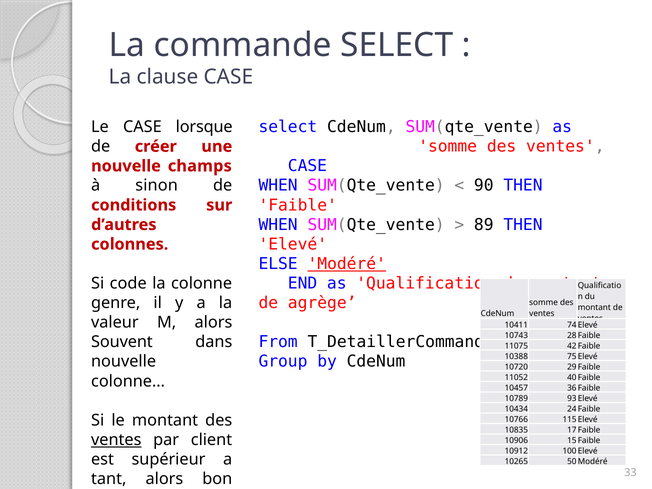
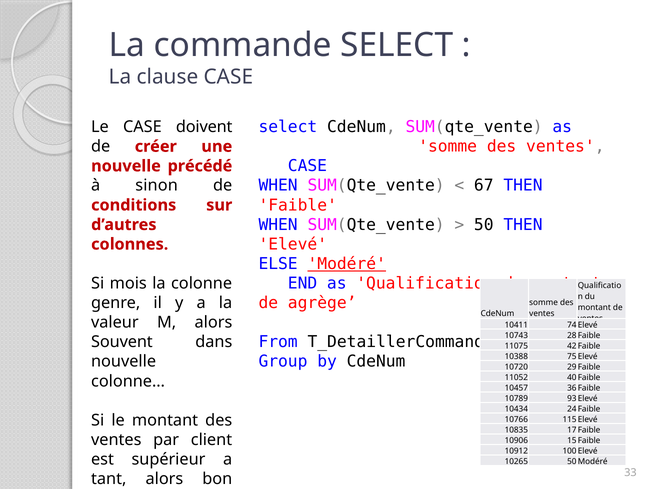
lorsque: lorsque -> doivent
champs: champs -> précédé
90: 90 -> 67
89: 89 -> 50
code: code -> mois
ventes at (116, 440) underline: present -> none
